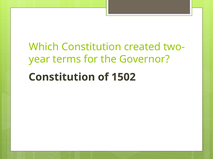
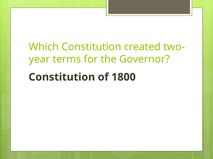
1502: 1502 -> 1800
